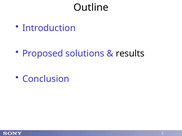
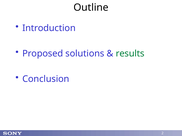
results colour: black -> green
